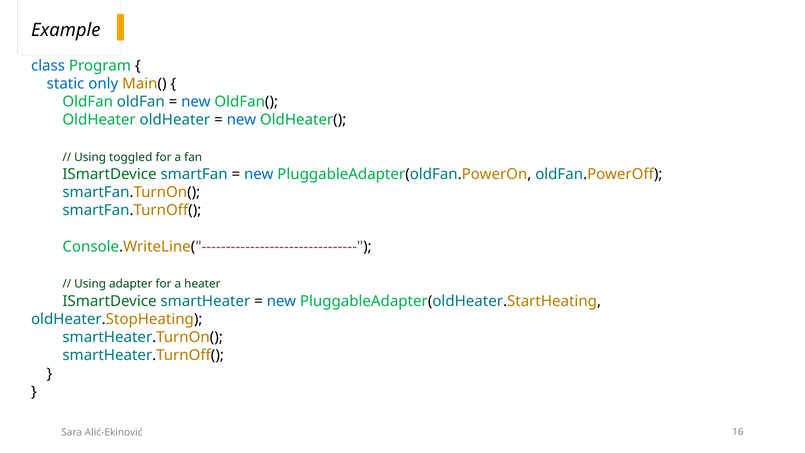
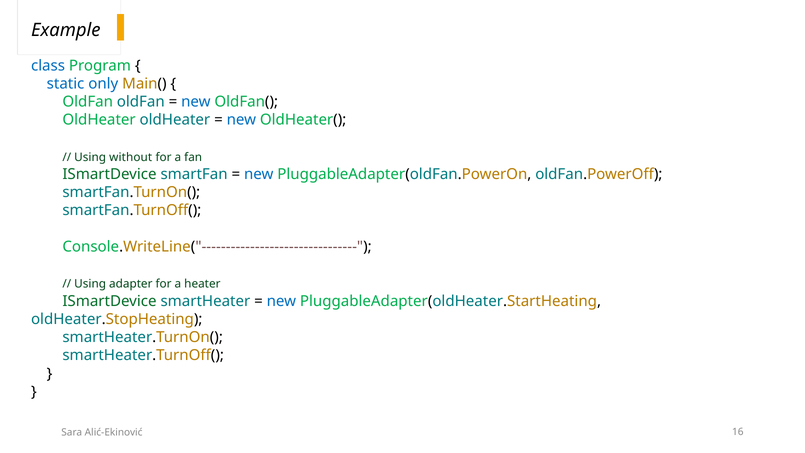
toggled: toggled -> without
